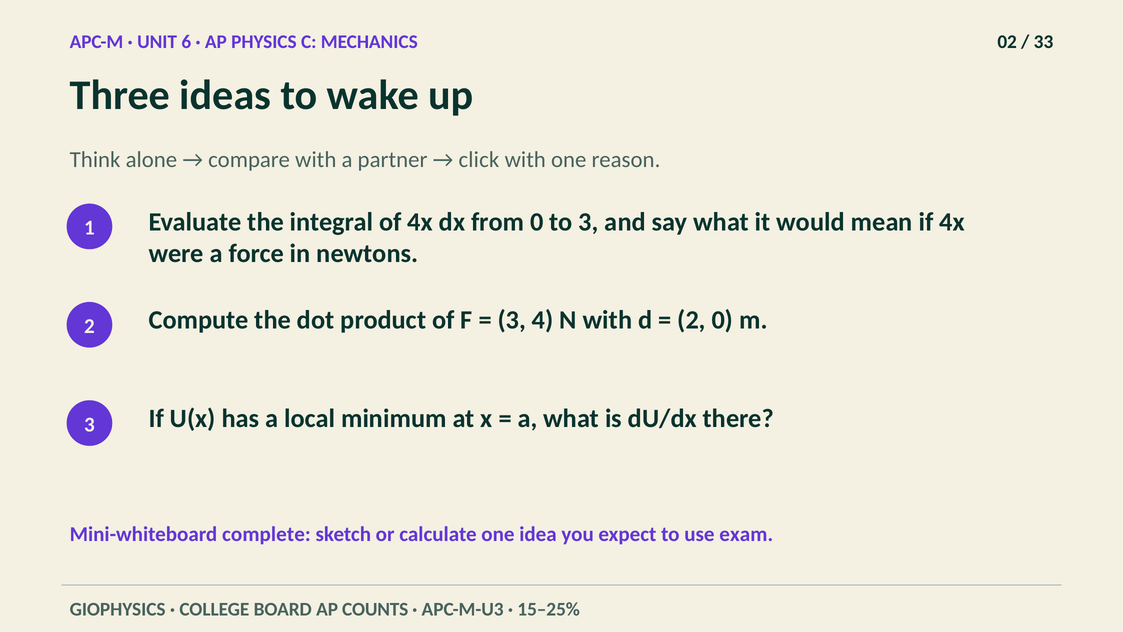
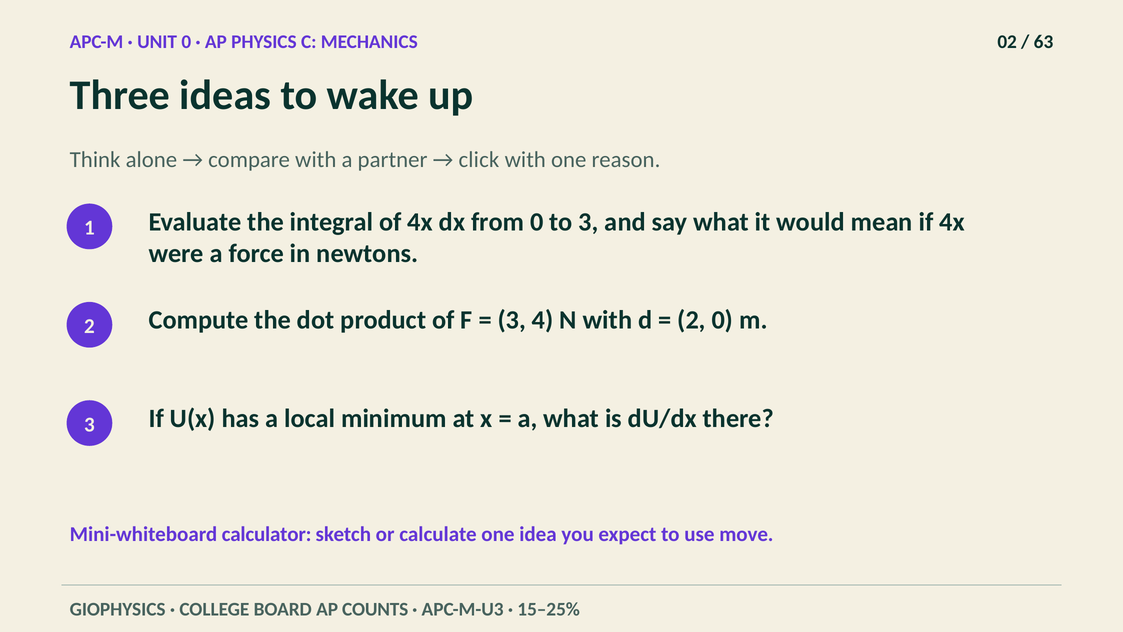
UNIT 6: 6 -> 0
33: 33 -> 63
complete: complete -> calculator
exam: exam -> move
